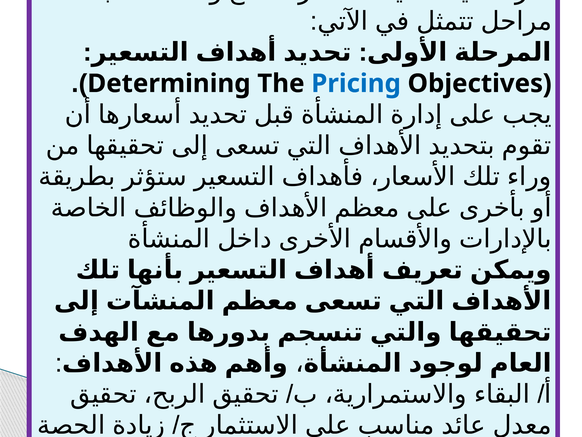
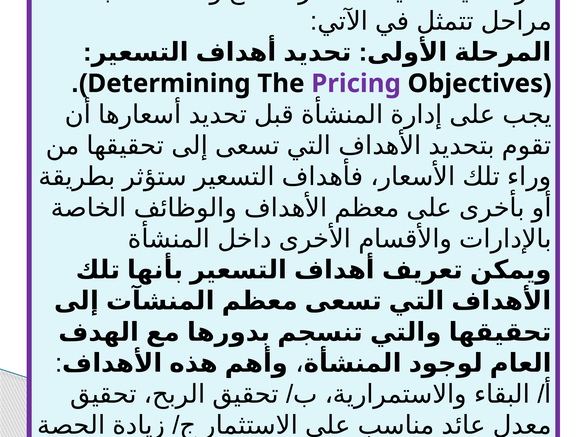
Pricing colour: blue -> purple
